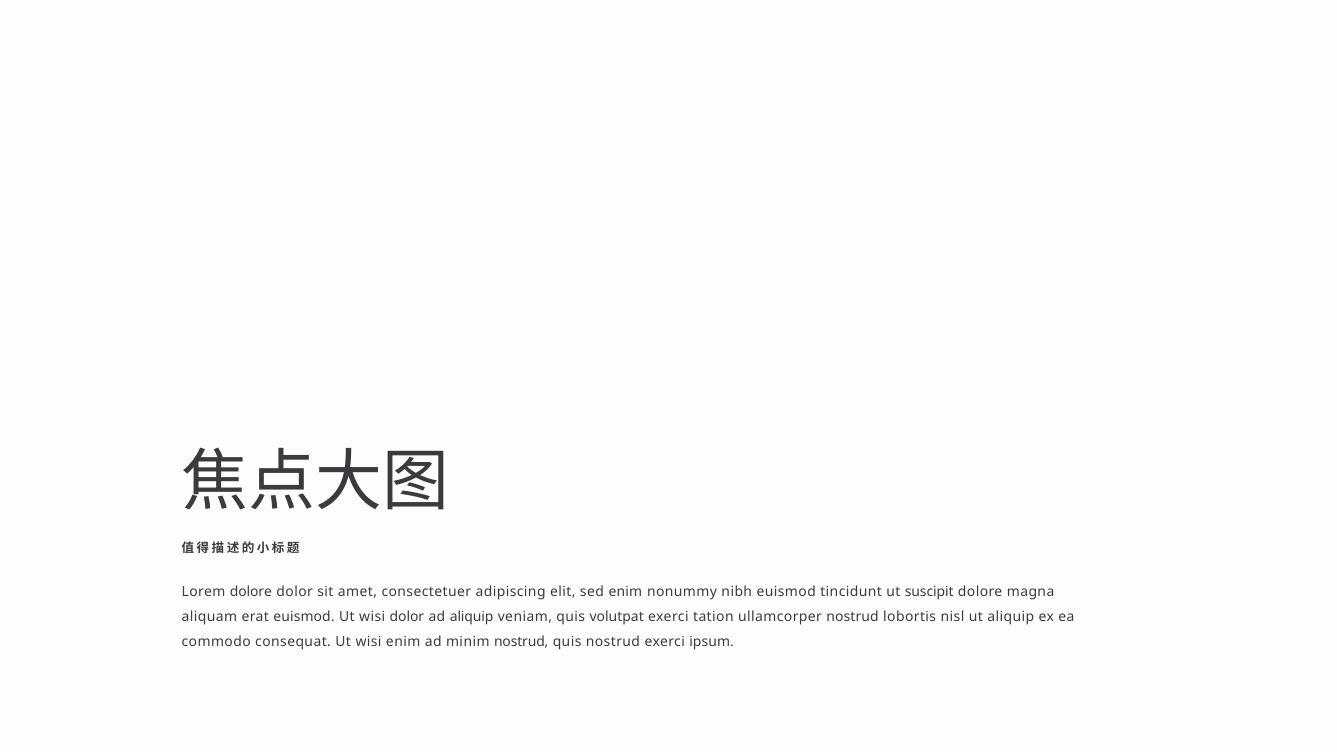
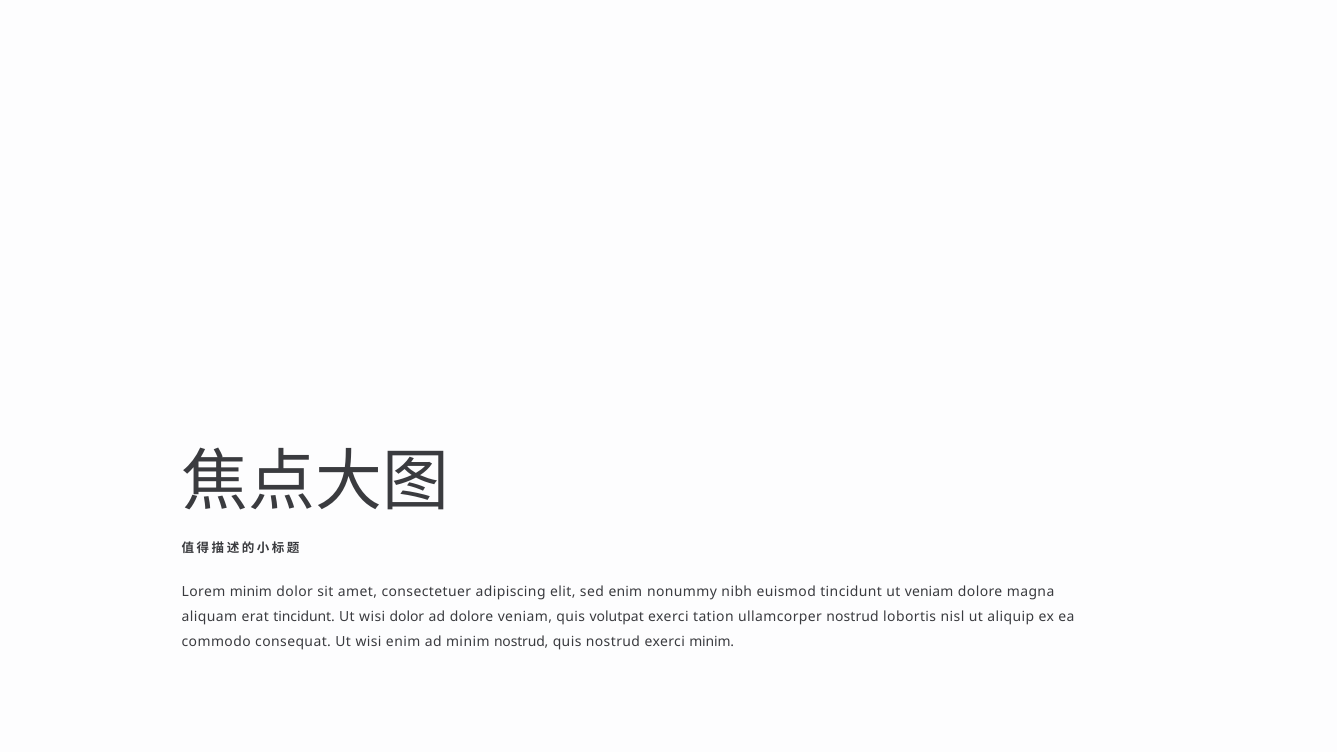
Lorem dolore: dolore -> minim
ut suscipit: suscipit -> veniam
erat euismod: euismod -> tincidunt
ad aliquip: aliquip -> dolore
exerci ipsum: ipsum -> minim
